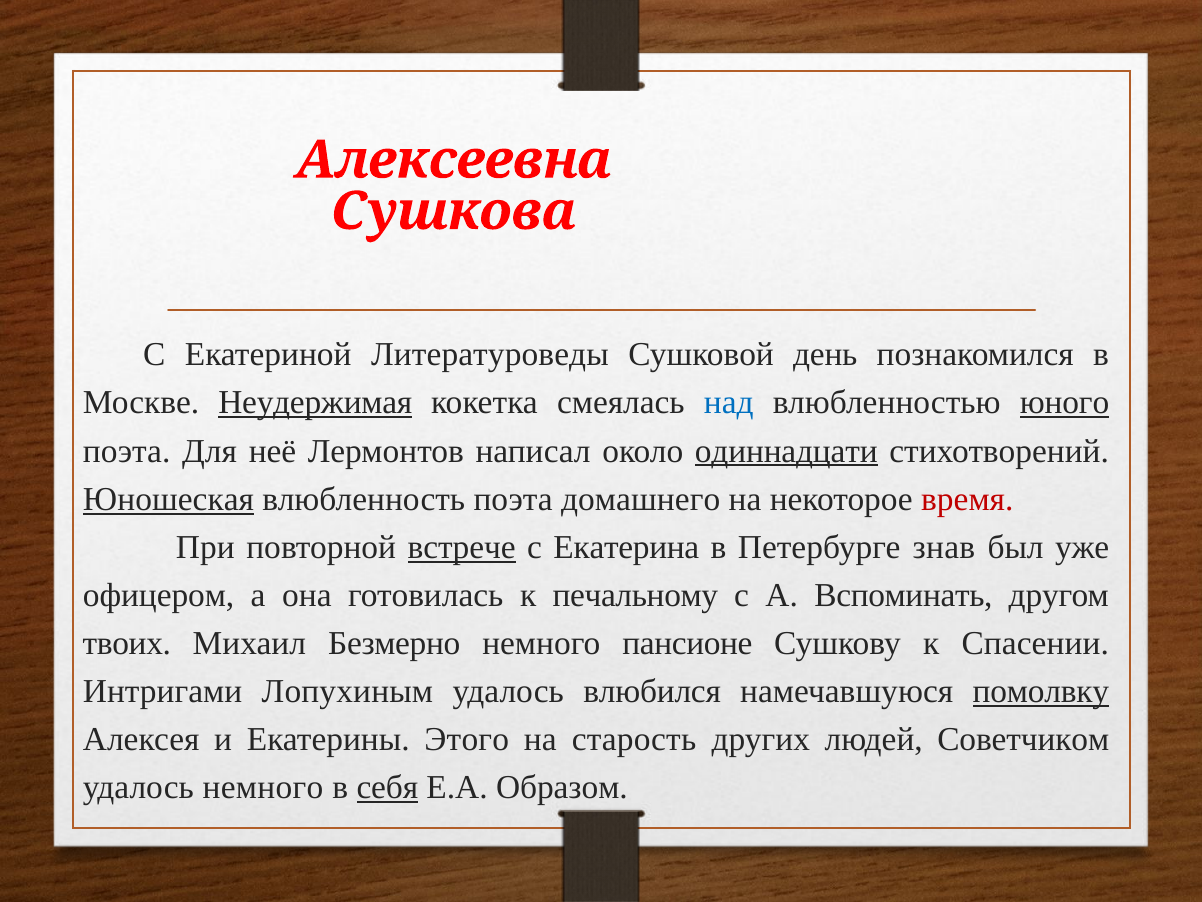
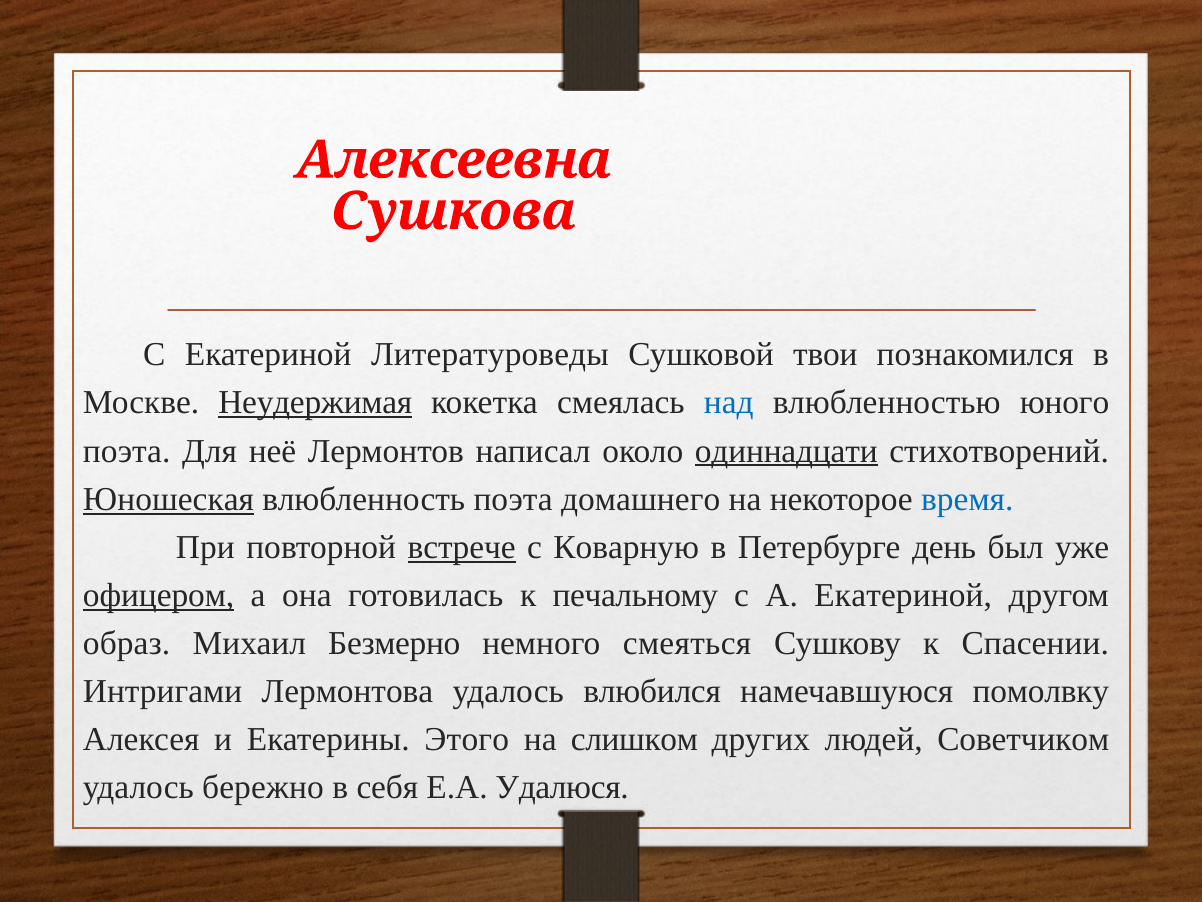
день: день -> твои
юного underline: present -> none
время colour: red -> blue
Екатерина: Екатерина -> Коварную
знав: знав -> день
офицером underline: none -> present
А Вспоминать: Вспоминать -> Екатериной
твоих: твоих -> образ
пансионе: пансионе -> смеяться
Лопухиным: Лопухиным -> Лермонтова
помолвку underline: present -> none
старость: старость -> слишком
удалось немного: немного -> бережно
себя underline: present -> none
Образом: Образом -> Удалюся
